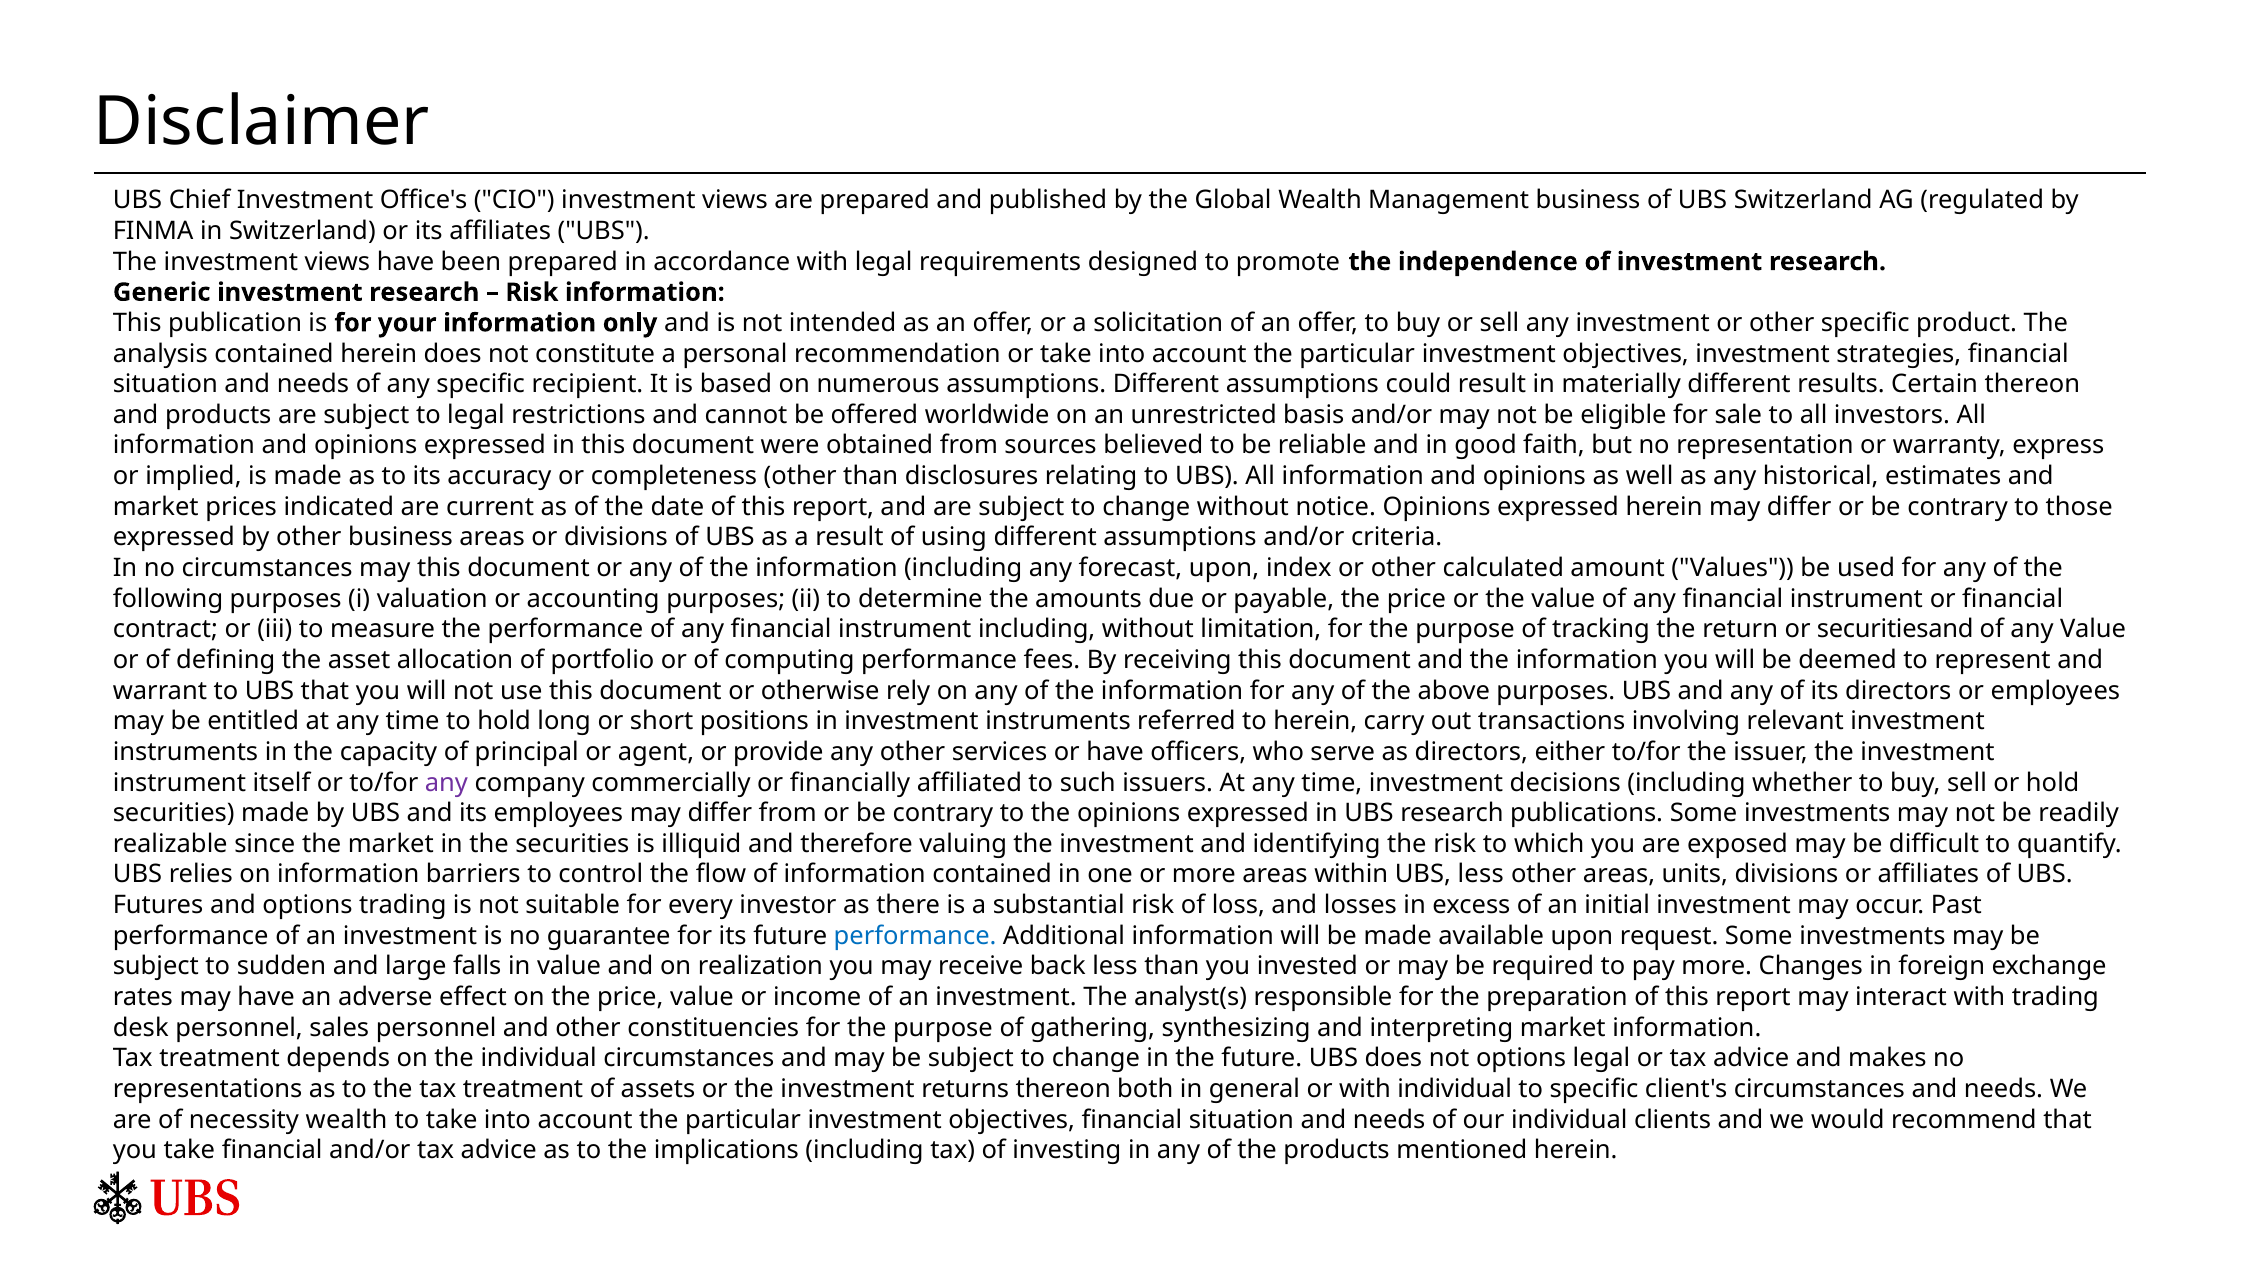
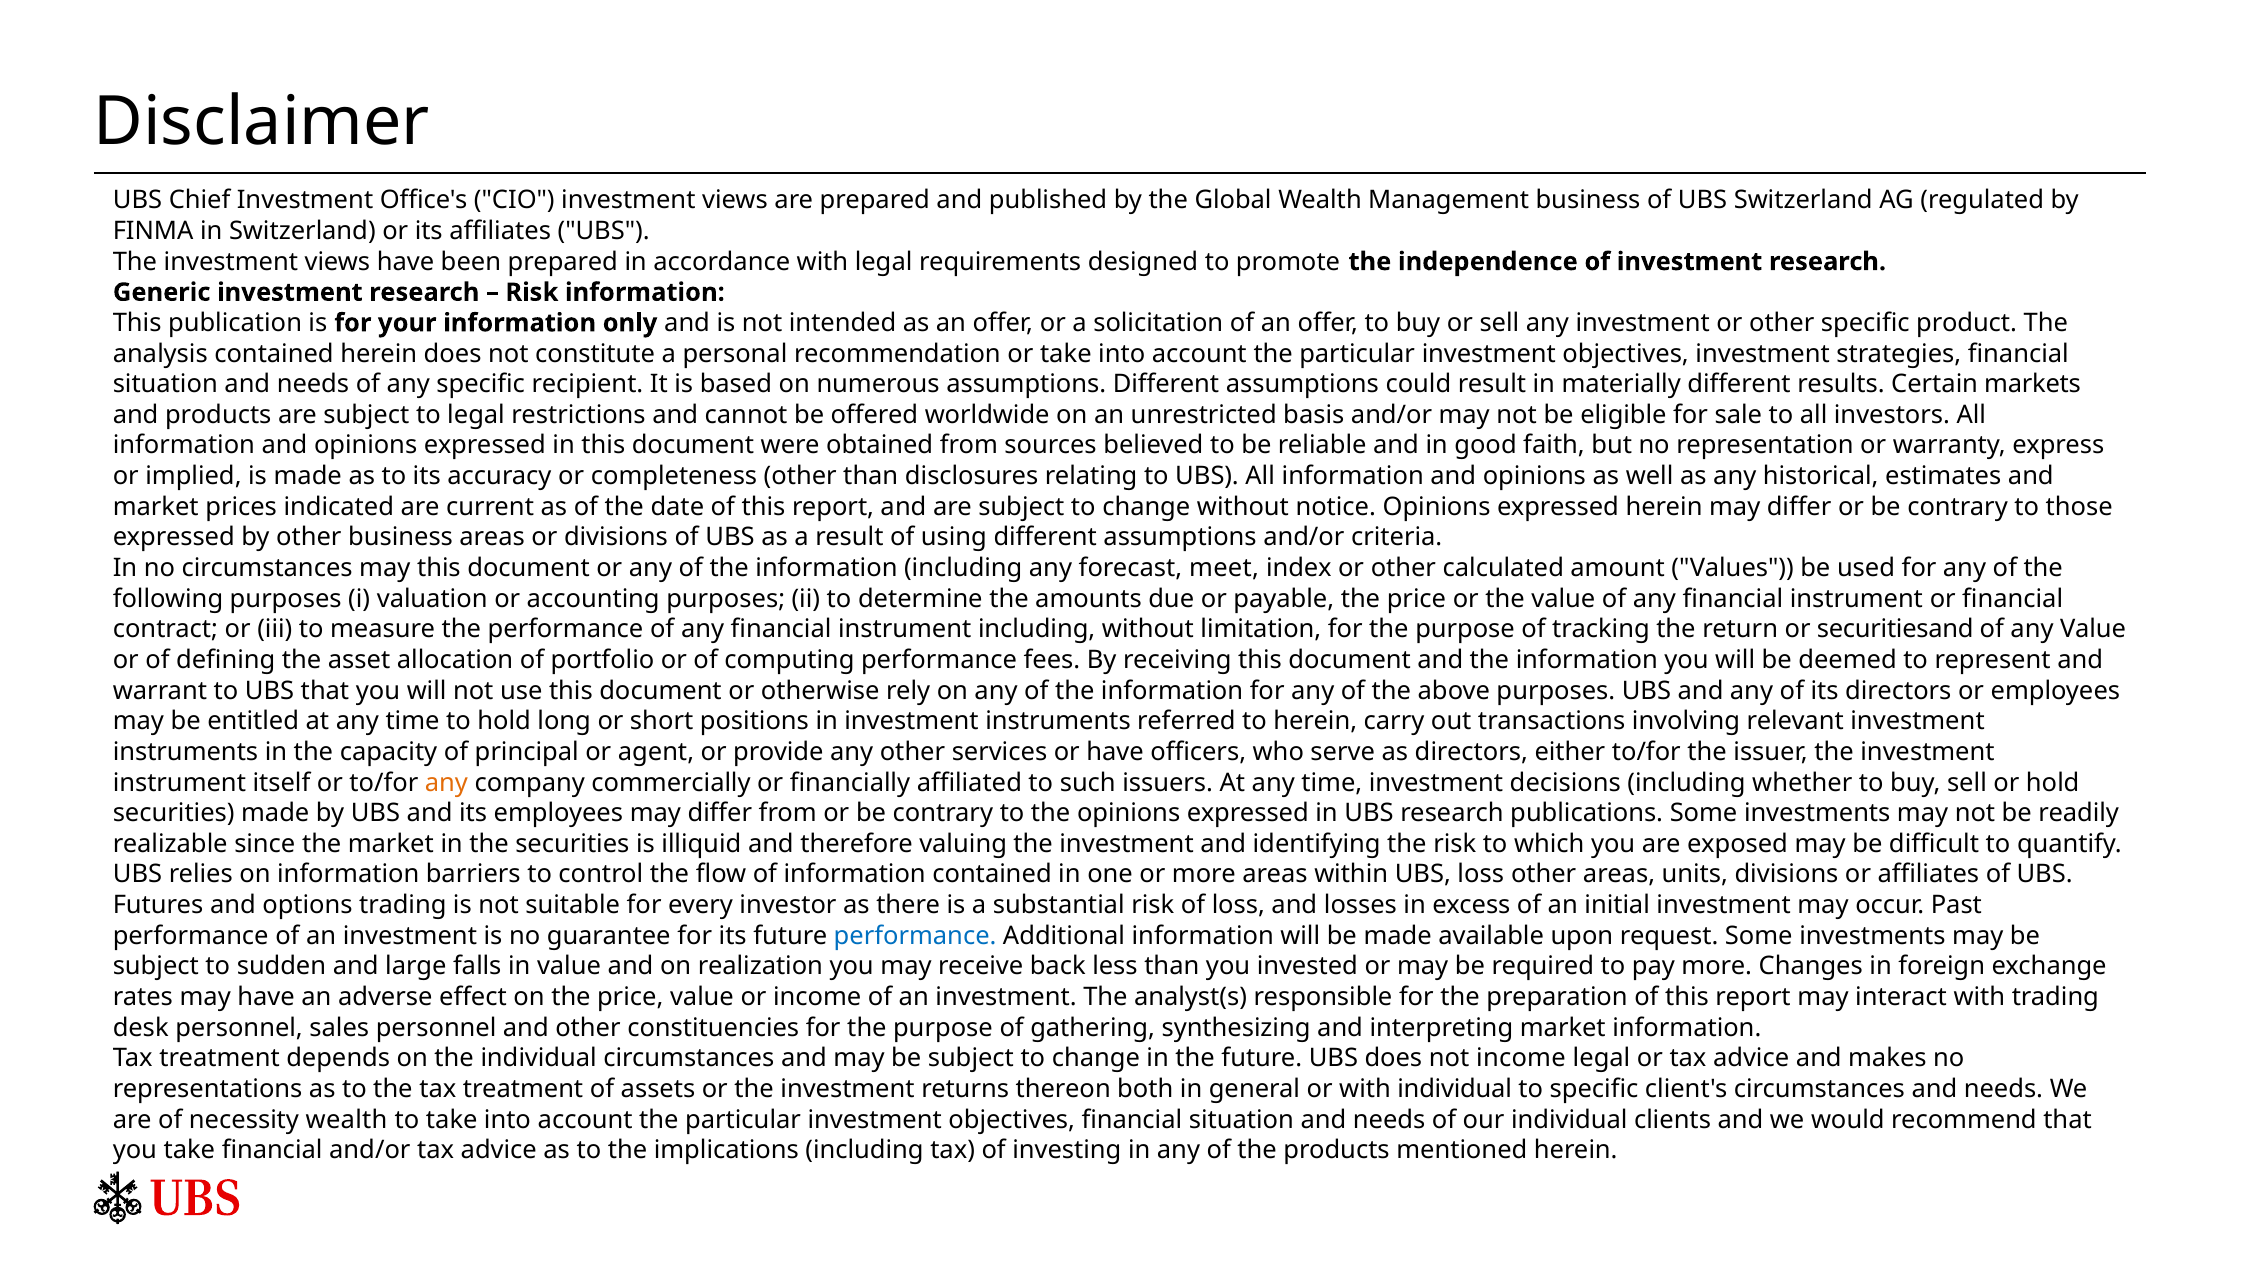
Certain thereon: thereon -> markets
forecast upon: upon -> meet
any at (446, 783) colour: purple -> orange
UBS less: less -> loss
not options: options -> income
